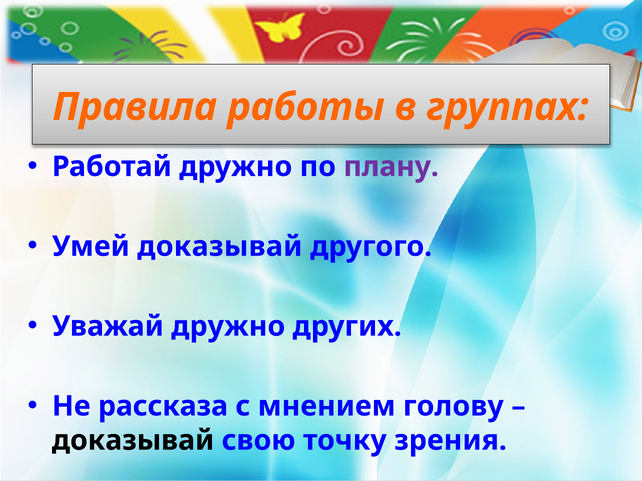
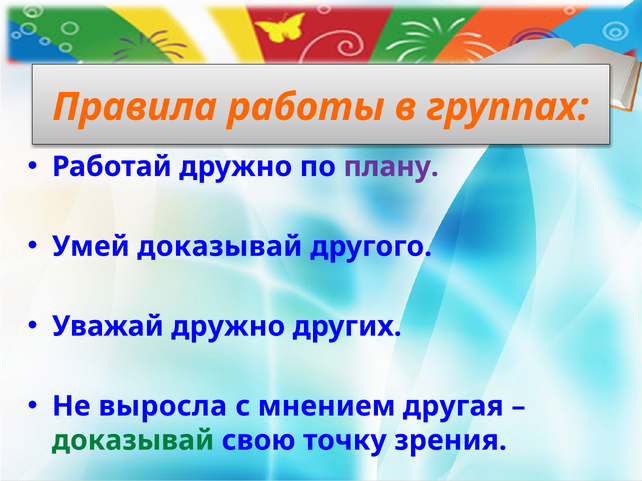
рассказа: рассказа -> выросла
голову: голову -> другая
доказывай at (133, 441) colour: black -> green
